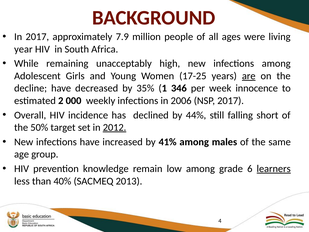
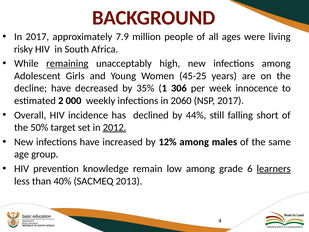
year: year -> risky
remaining underline: none -> present
17-25: 17-25 -> 45-25
are underline: present -> none
346: 346 -> 306
2006: 2006 -> 2060
41%: 41% -> 12%
